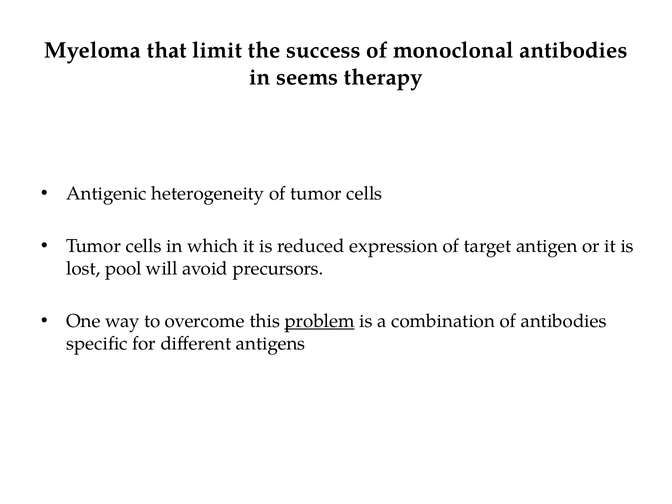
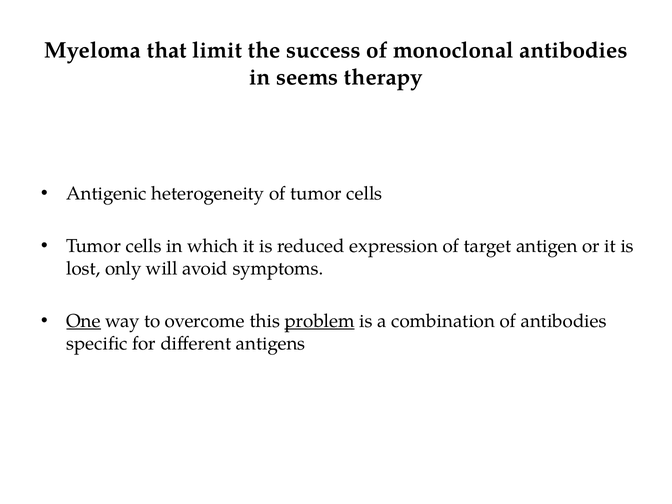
pool: pool -> only
precursors: precursors -> symptoms
One underline: none -> present
